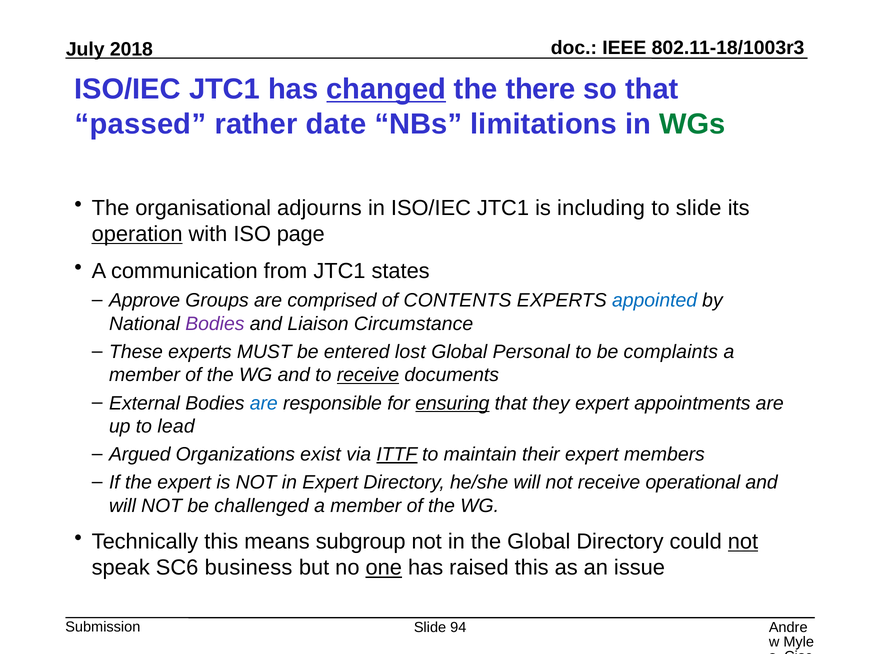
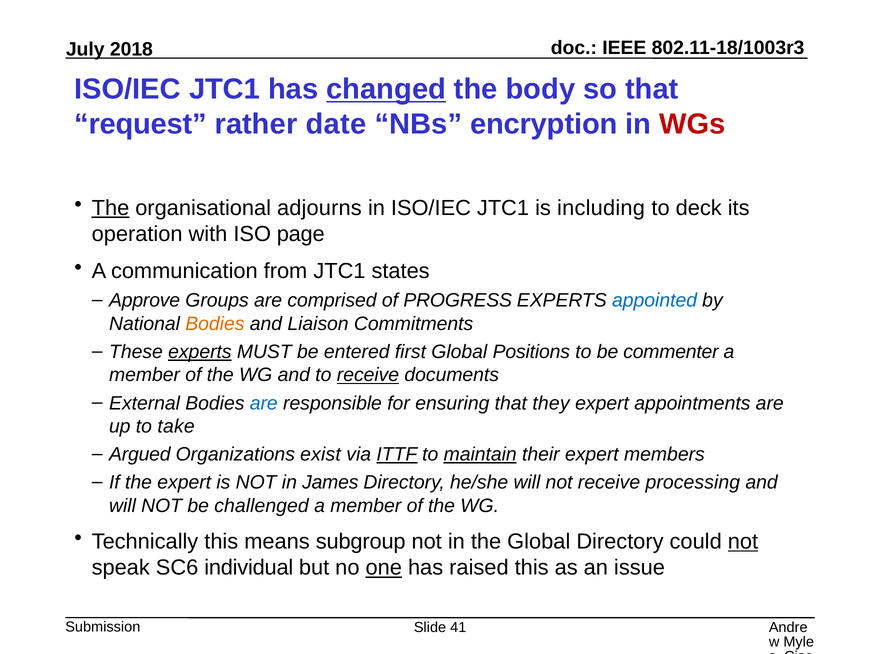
there: there -> body
passed: passed -> request
limitations: limitations -> encryption
WGs colour: green -> red
The at (110, 208) underline: none -> present
to slide: slide -> deck
operation underline: present -> none
CONTENTS: CONTENTS -> PROGRESS
Bodies at (215, 324) colour: purple -> orange
Circumstance: Circumstance -> Commitments
experts at (200, 352) underline: none -> present
lost: lost -> first
Personal: Personal -> Positions
complaints: complaints -> commenter
ensuring underline: present -> none
lead: lead -> take
maintain underline: none -> present
in Expert: Expert -> James
operational: operational -> processing
business: business -> individual
94: 94 -> 41
